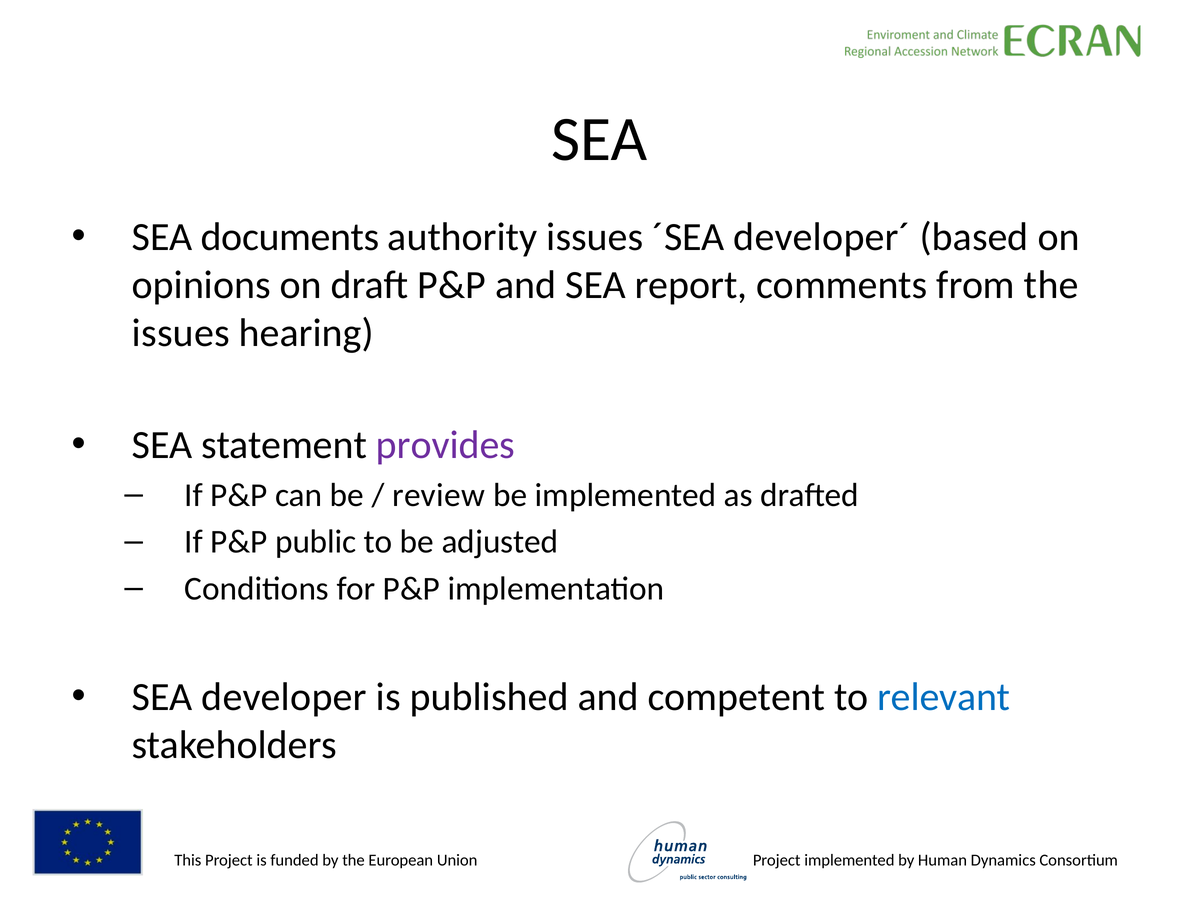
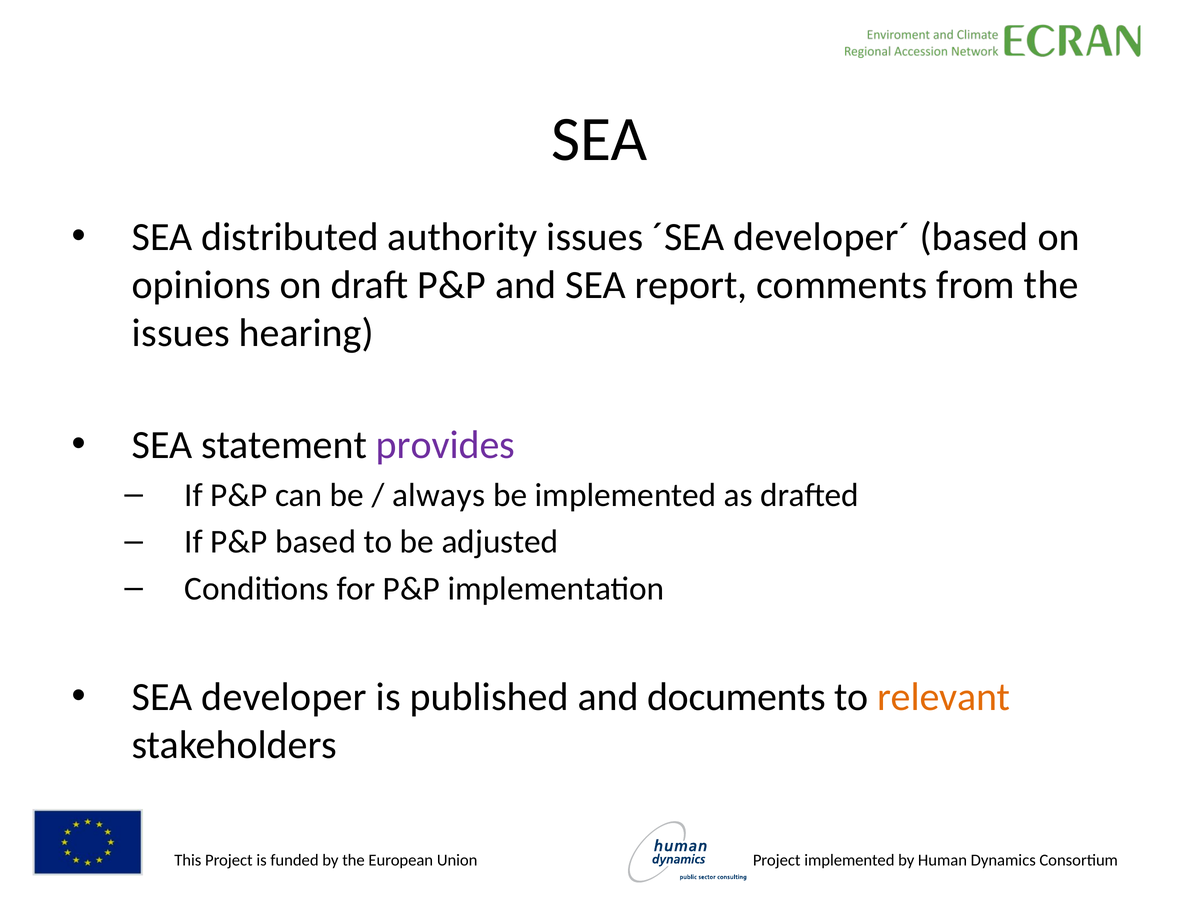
documents: documents -> distributed
review: review -> always
P&P public: public -> based
competent: competent -> documents
relevant colour: blue -> orange
